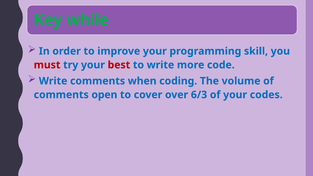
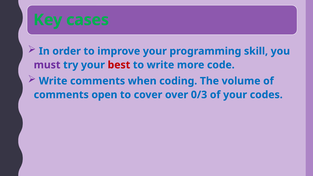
while: while -> cases
must colour: red -> purple
6/3: 6/3 -> 0/3
